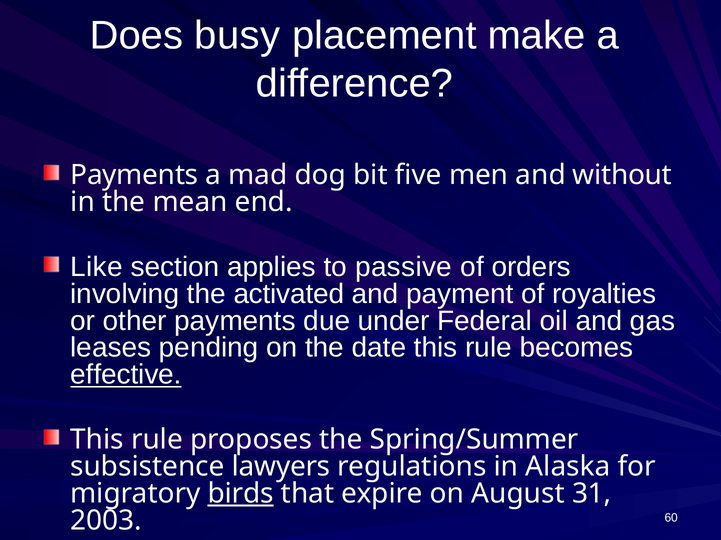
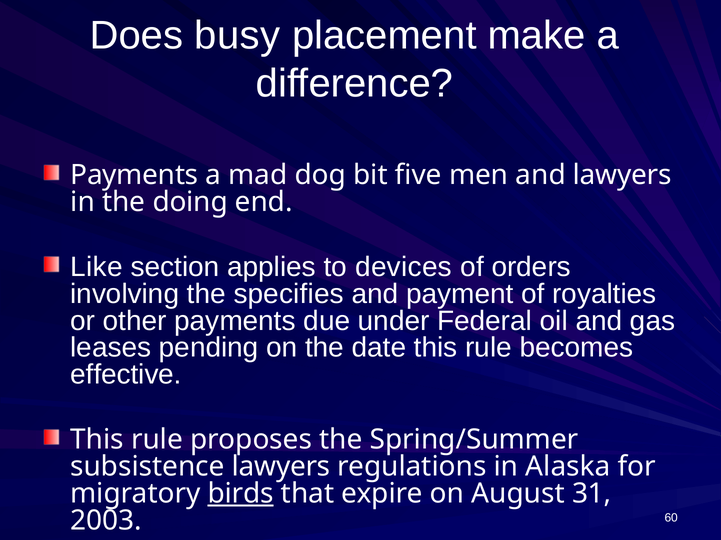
and without: without -> lawyers
mean: mean -> doing
passive: passive -> devices
activated: activated -> specifies
effective underline: present -> none
